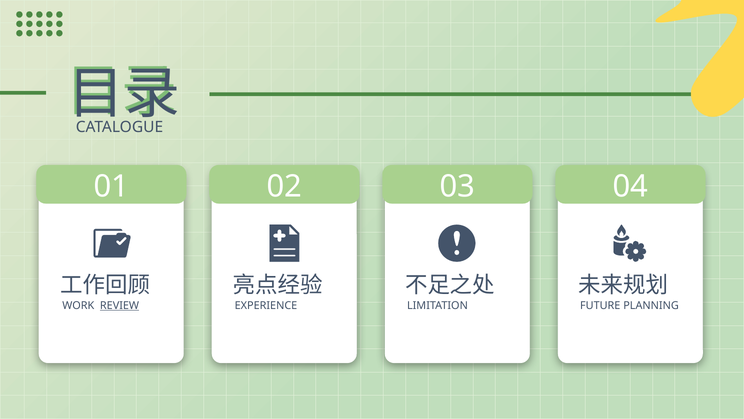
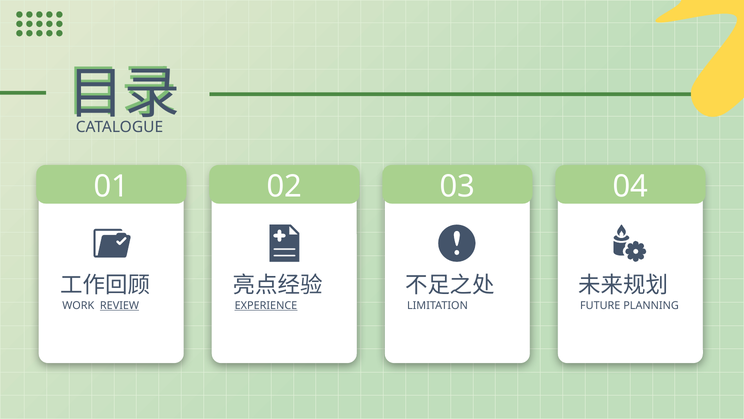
EXPERIENCE underline: none -> present
